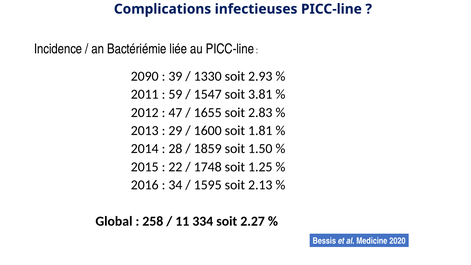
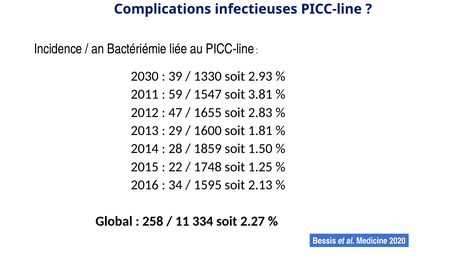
2090: 2090 -> 2030
